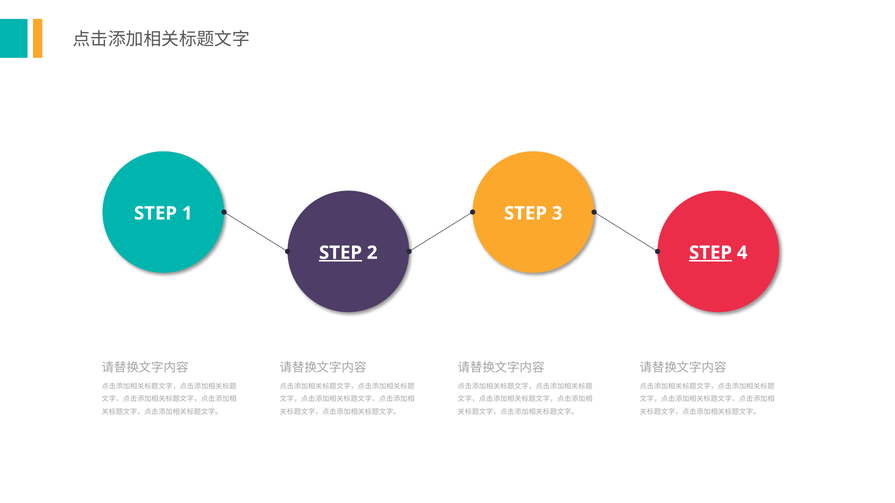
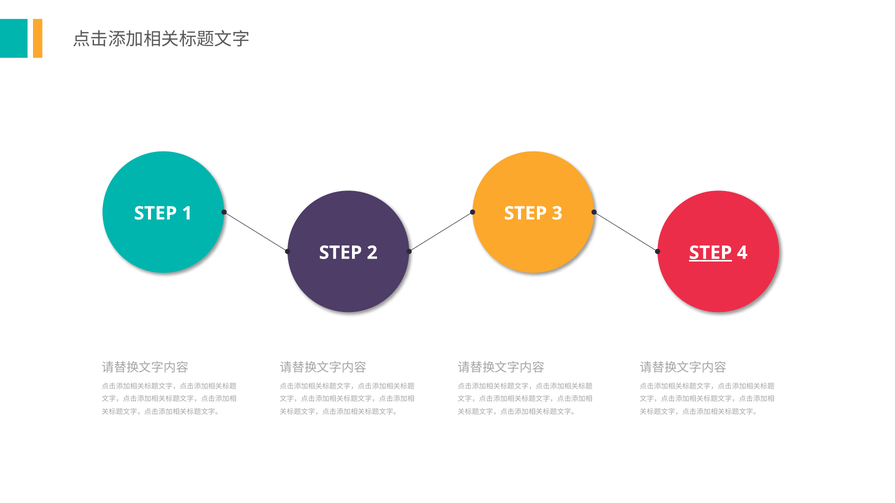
STEP at (341, 253) underline: present -> none
